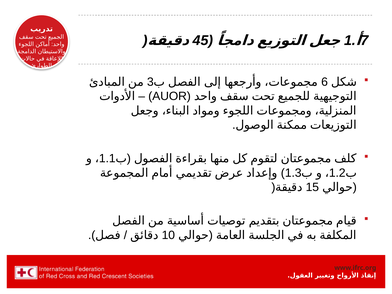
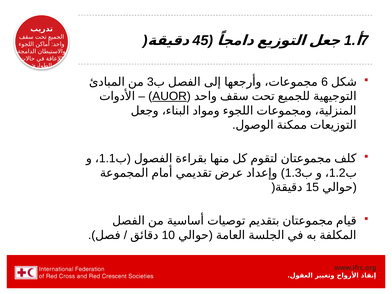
AUOR underline: none -> present
